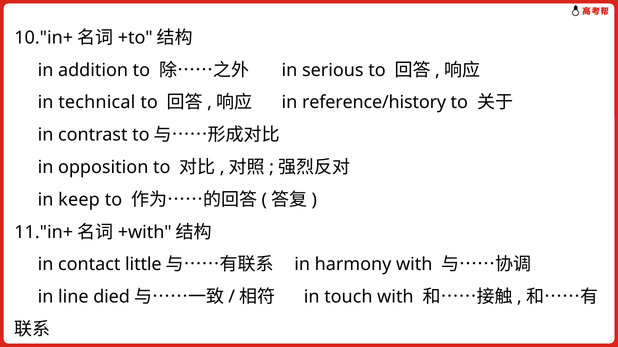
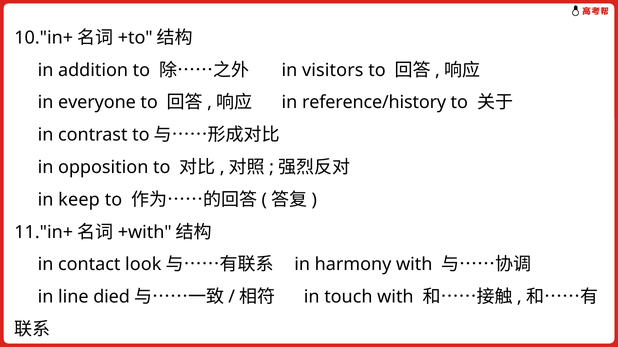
serious: serious -> visitors
technical: technical -> everyone
little: little -> look
